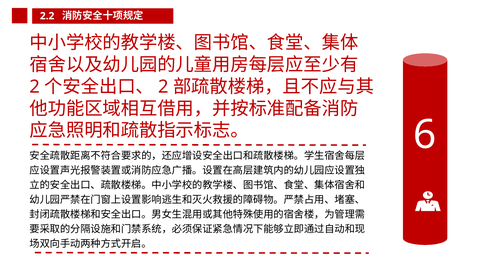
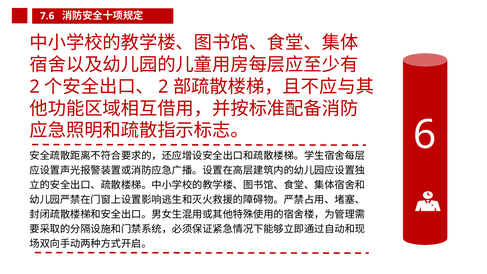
2.2: 2.2 -> 7.6
